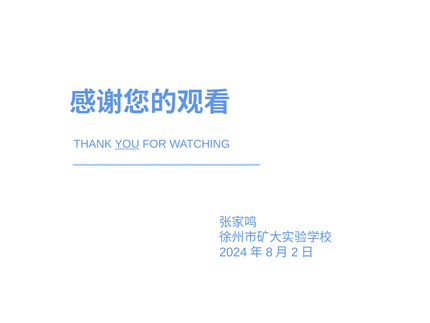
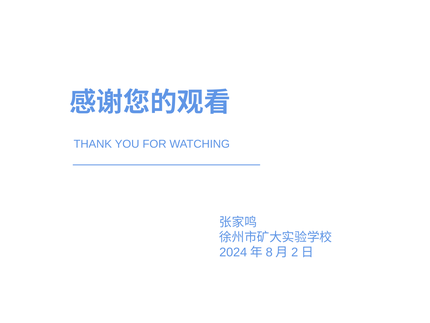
YOU underline: present -> none
